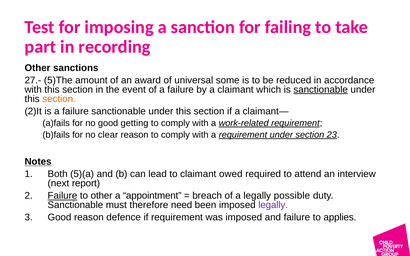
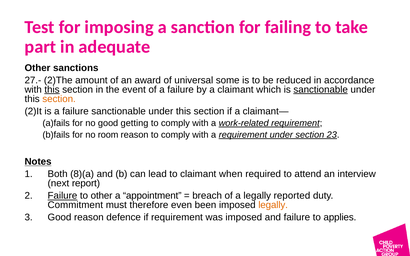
recording: recording -> adequate
5)The: 5)The -> 2)The
this at (52, 90) underline: none -> present
clear: clear -> room
5)(a: 5)(a -> 8)(a
owed: owed -> when
possible: possible -> reported
Sanctionable at (75, 205): Sanctionable -> Commitment
need: need -> even
legally at (273, 205) colour: purple -> orange
